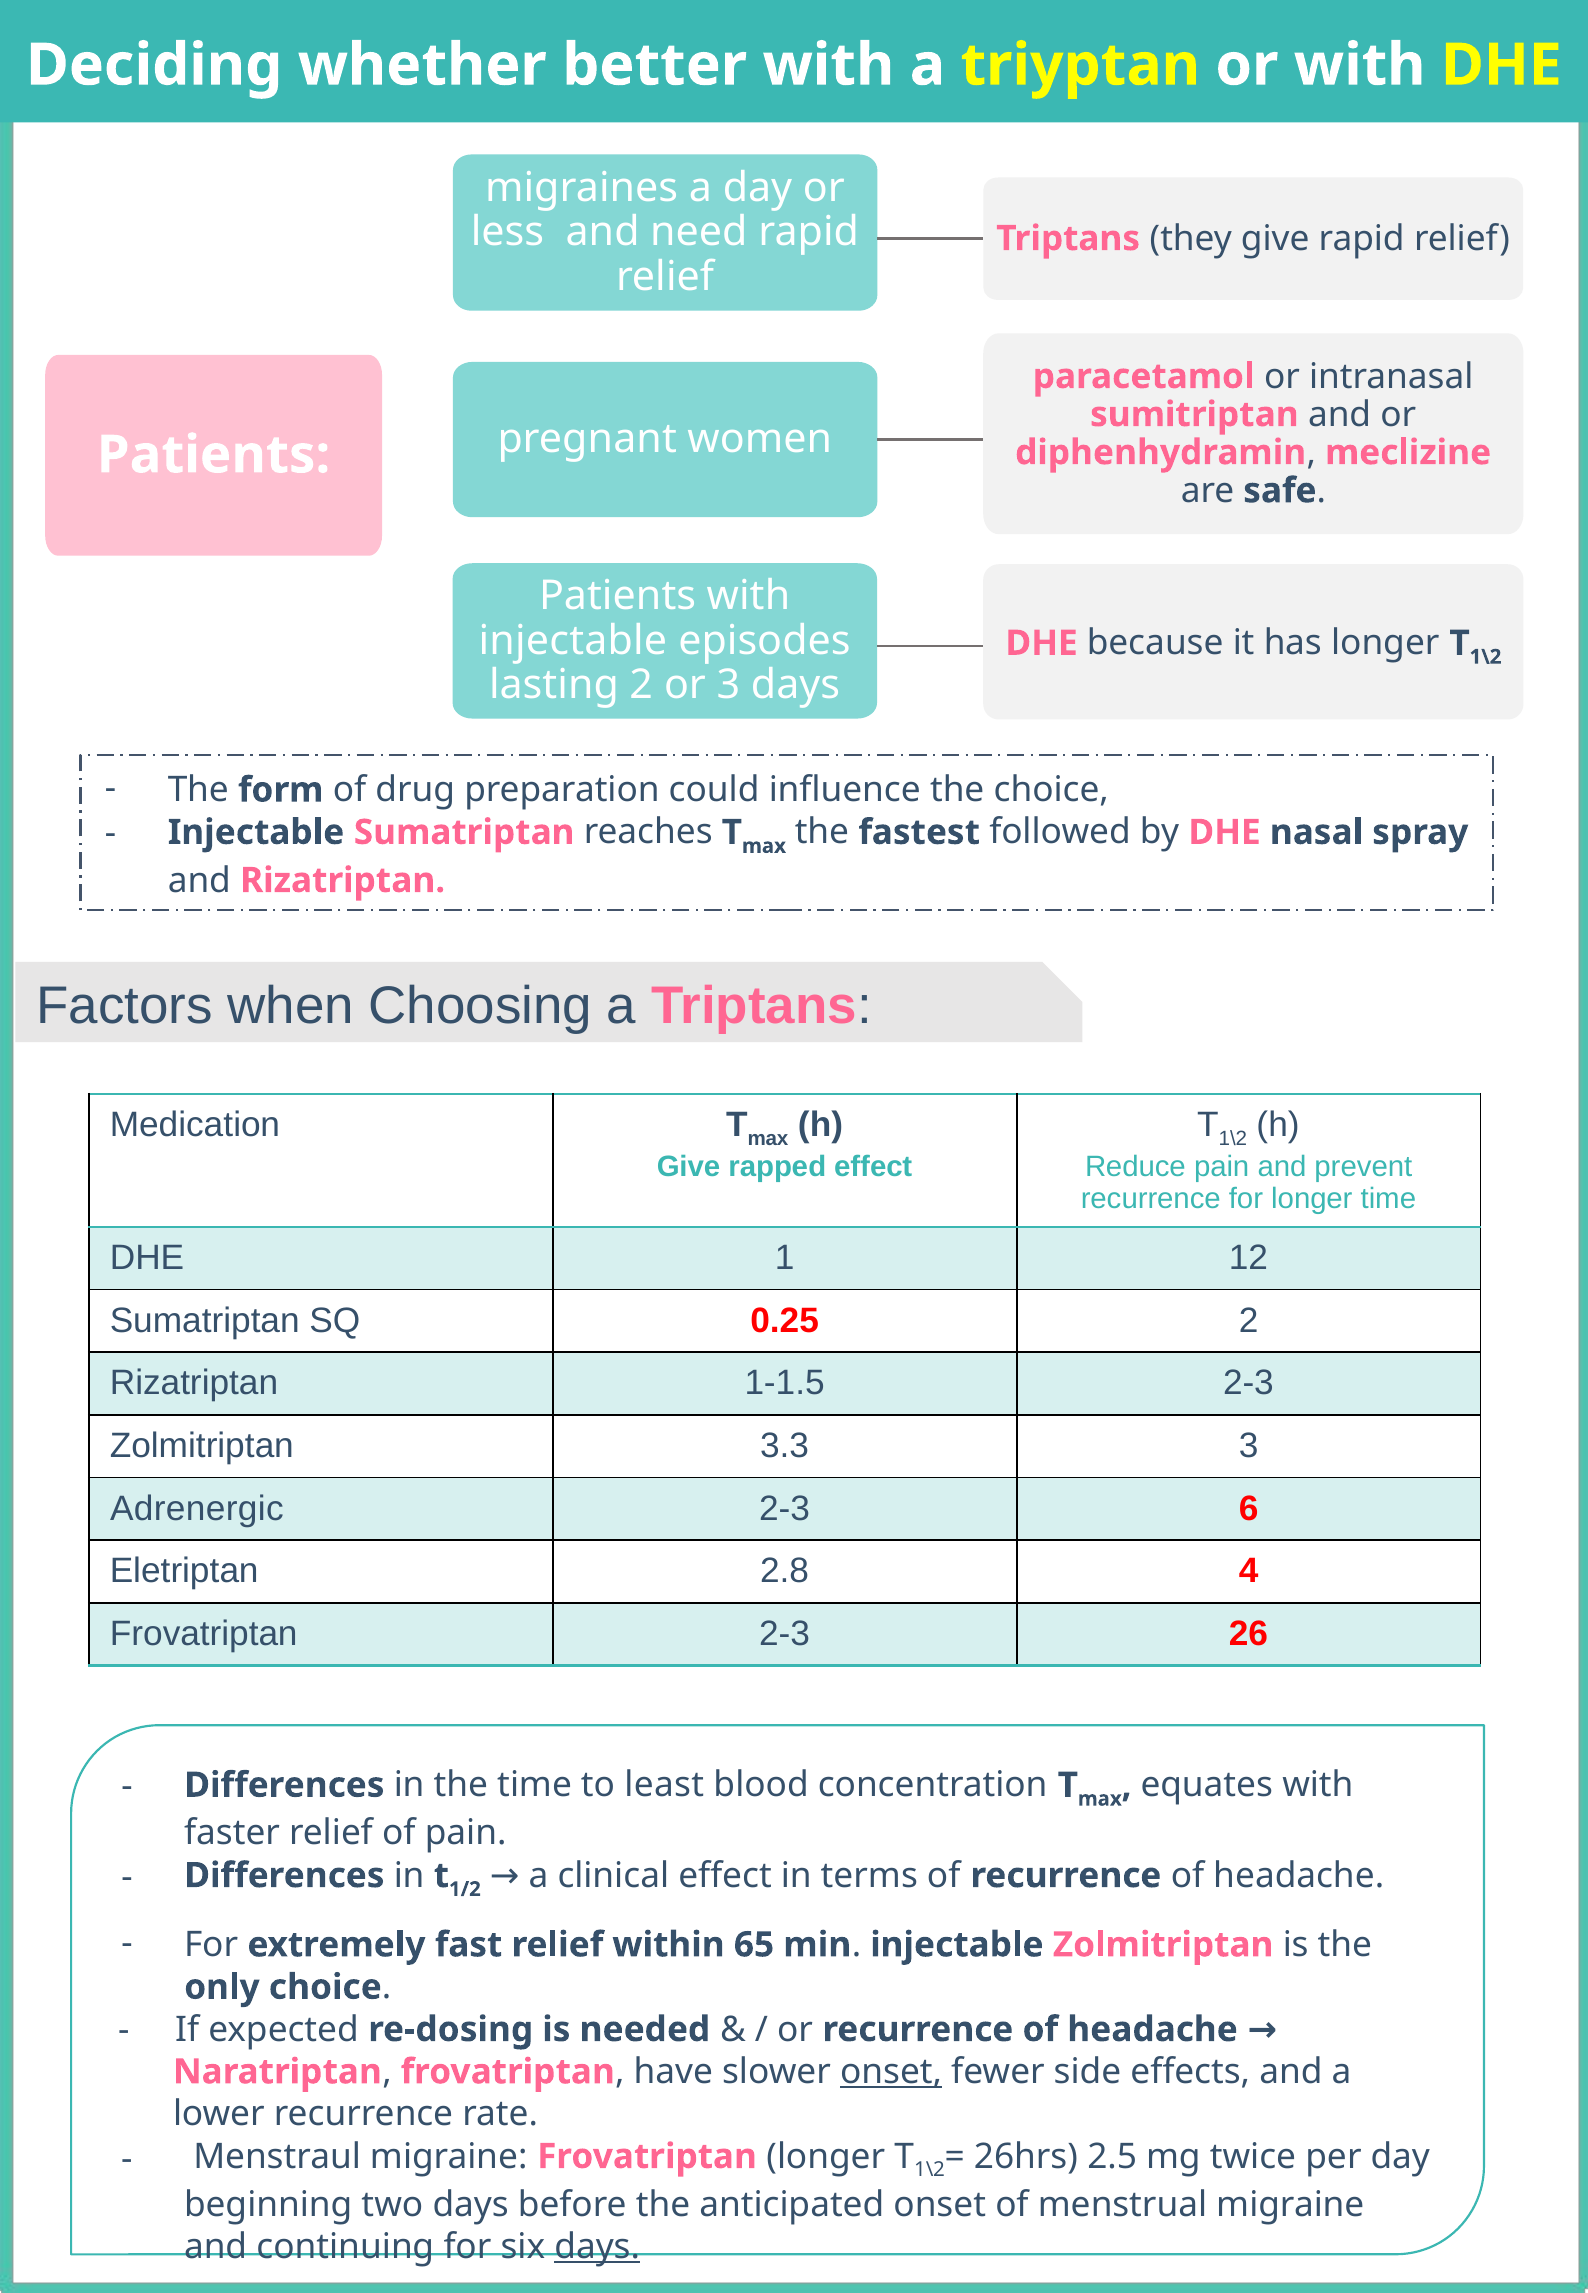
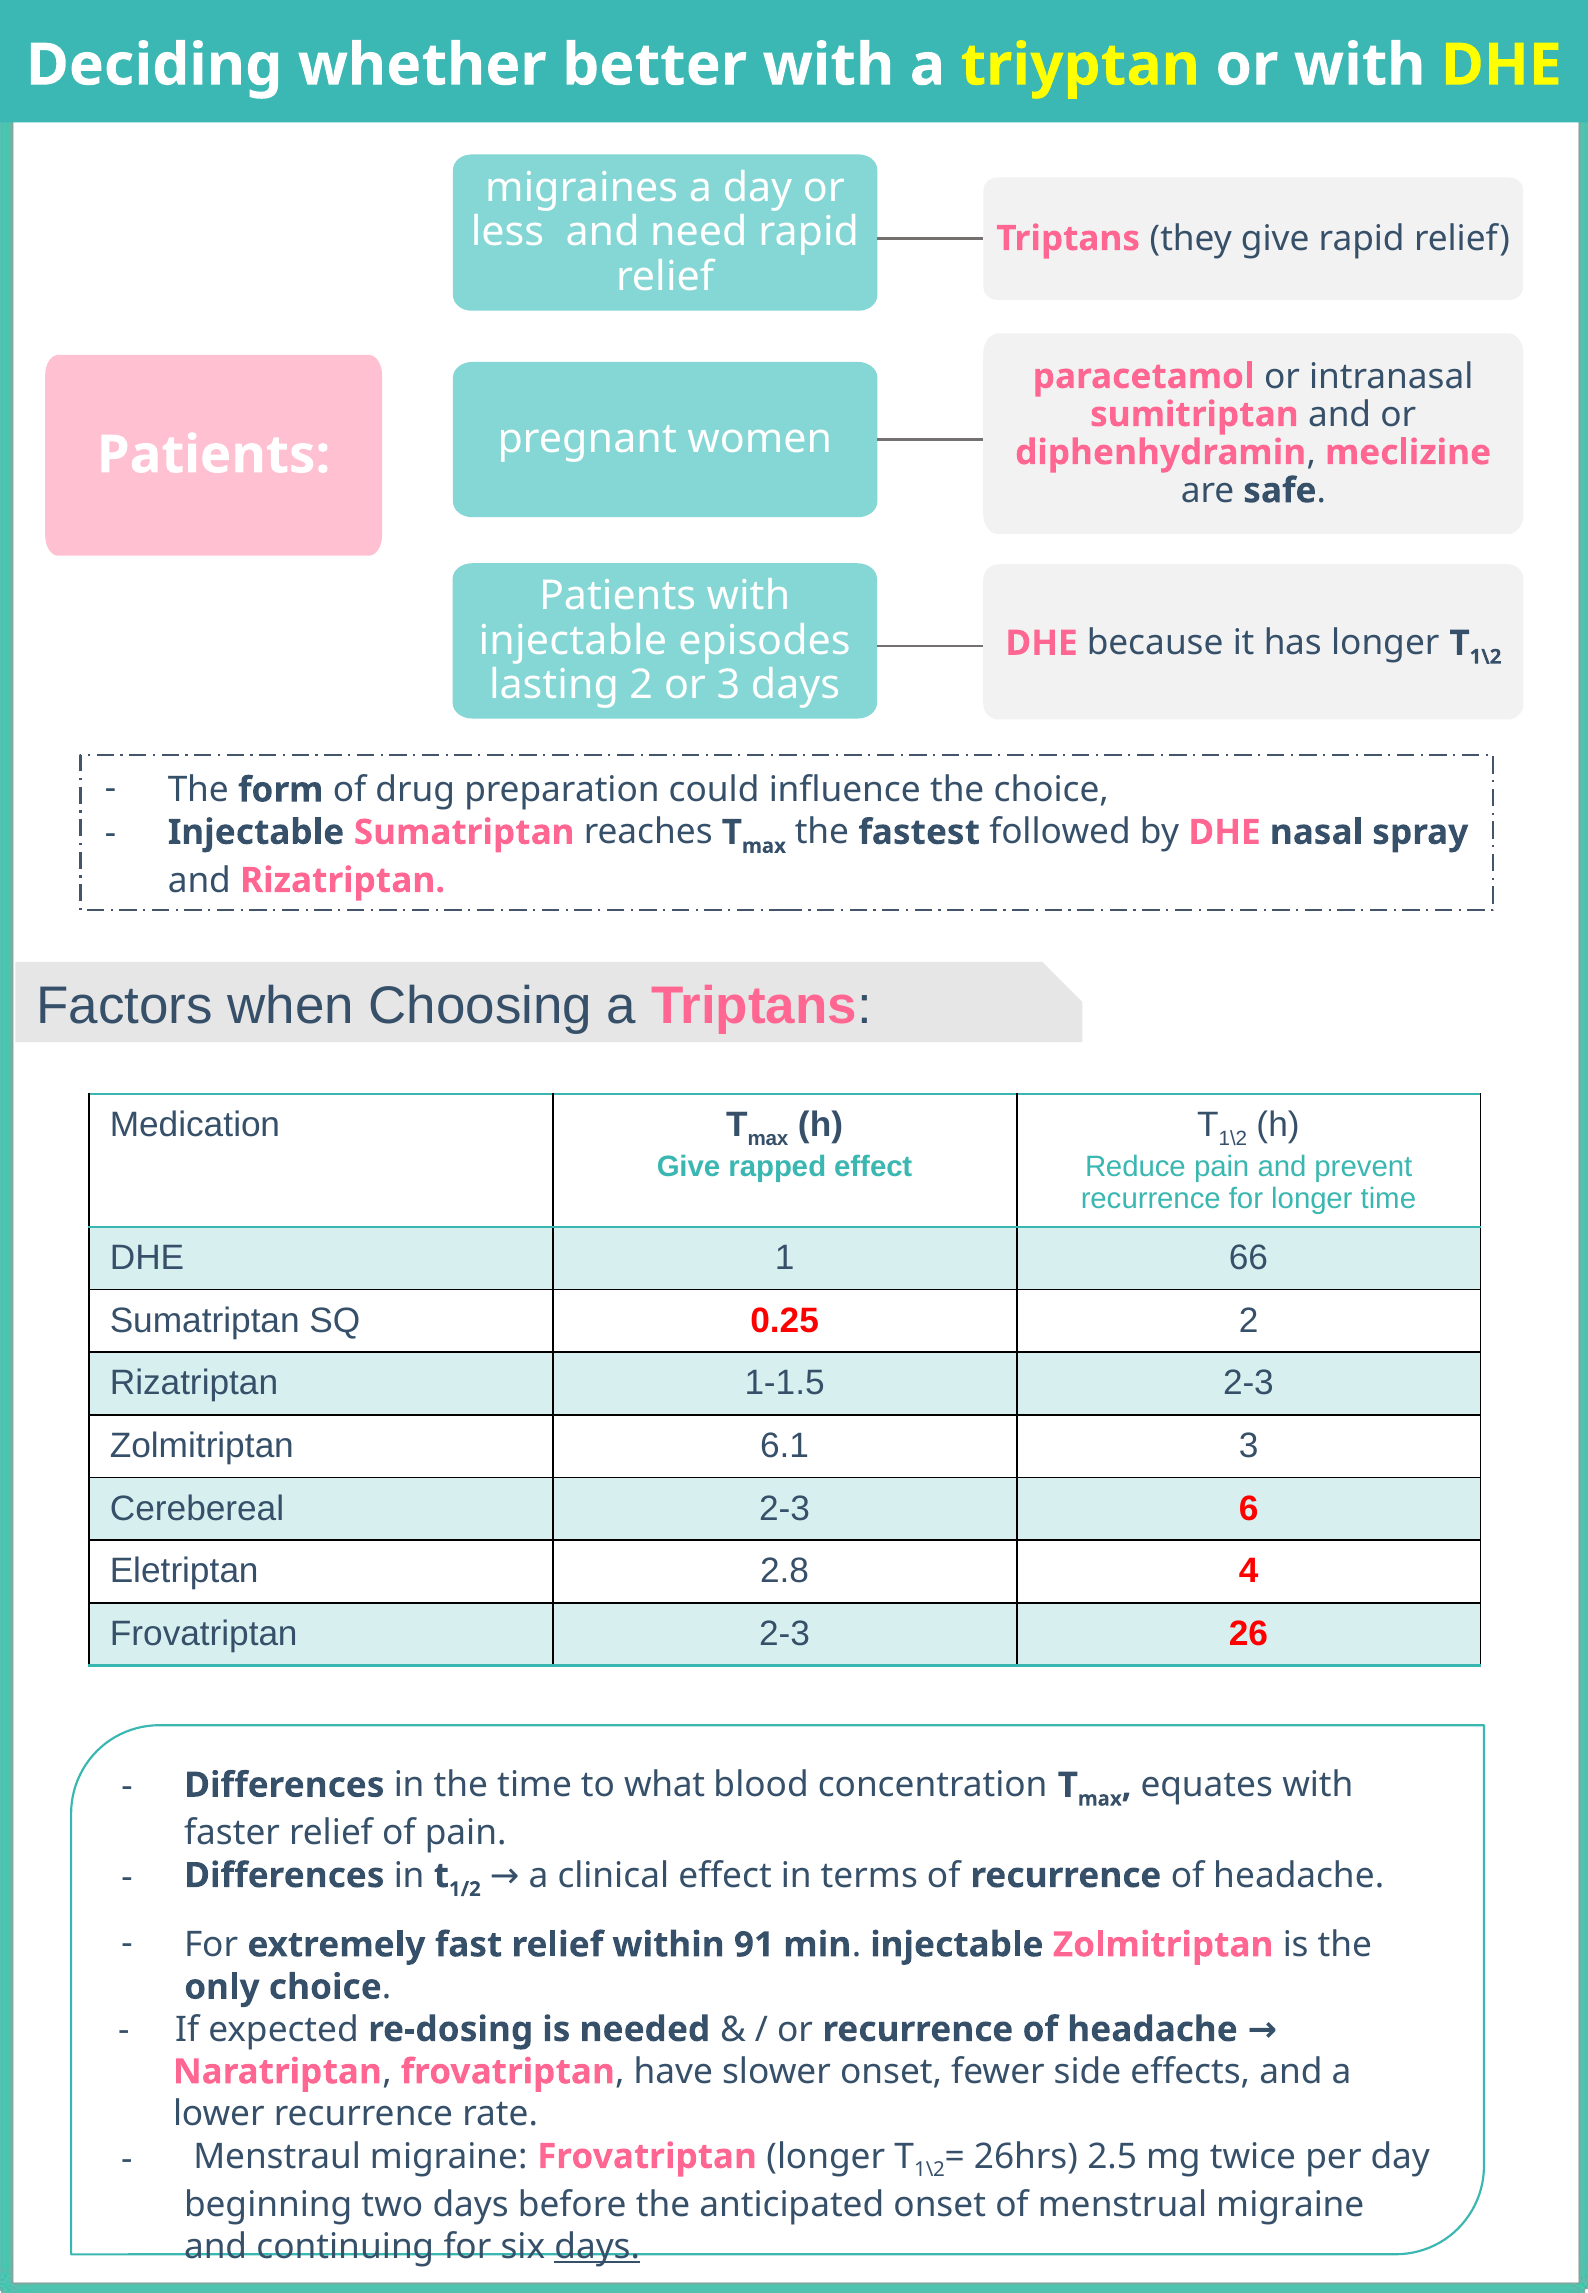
12: 12 -> 66
3.3: 3.3 -> 6.1
Adrenergic: Adrenergic -> Cerebereal
least: least -> what
65: 65 -> 91
onset at (891, 2073) underline: present -> none
